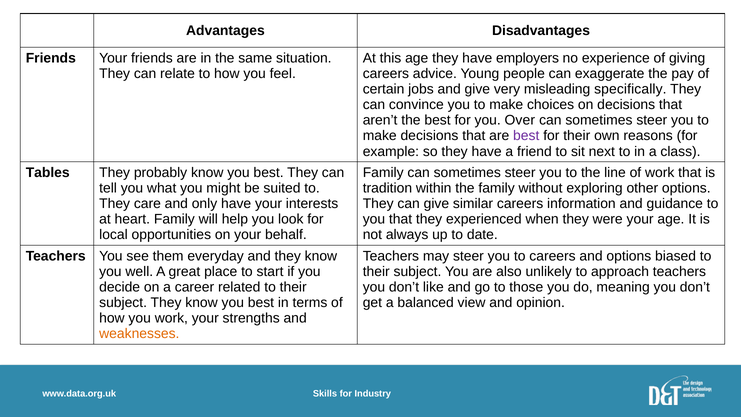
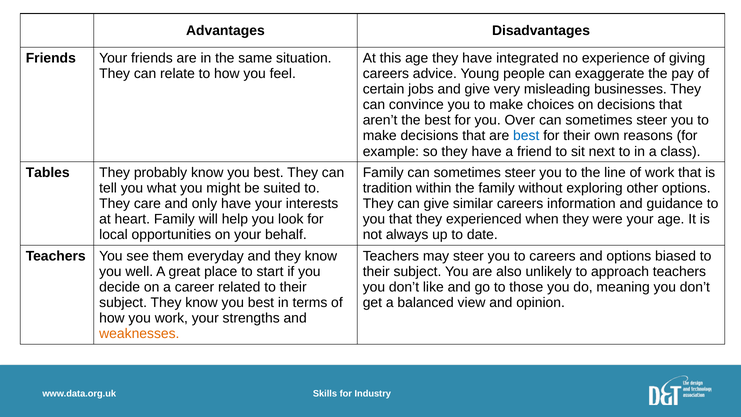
employers: employers -> integrated
specifically: specifically -> businesses
best at (526, 136) colour: purple -> blue
